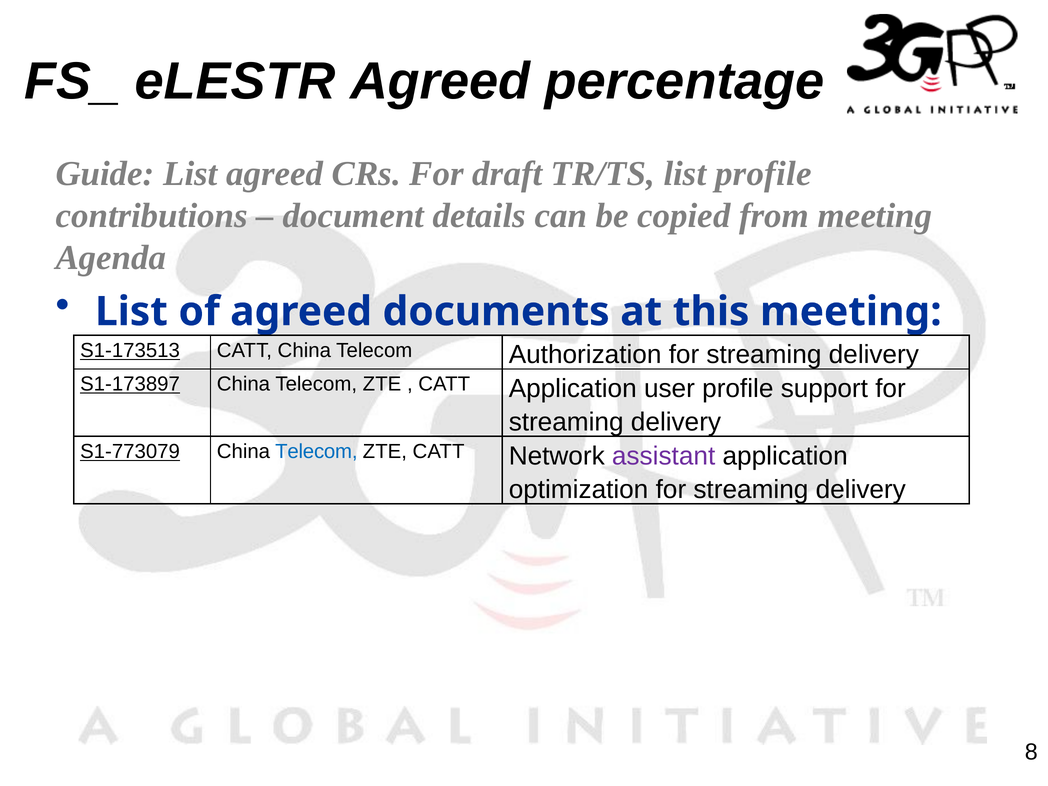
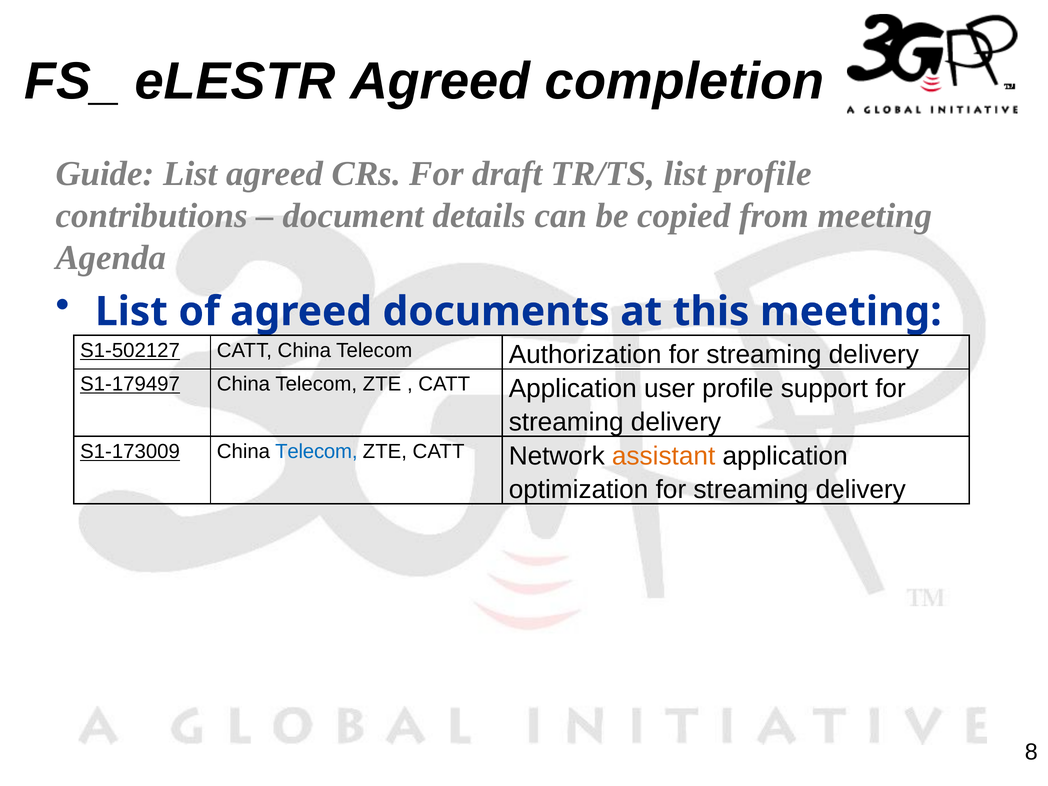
percentage: percentage -> completion
S1-173513: S1-173513 -> S1-502127
S1-173897: S1-173897 -> S1-179497
S1-773079: S1-773079 -> S1-173009
assistant colour: purple -> orange
